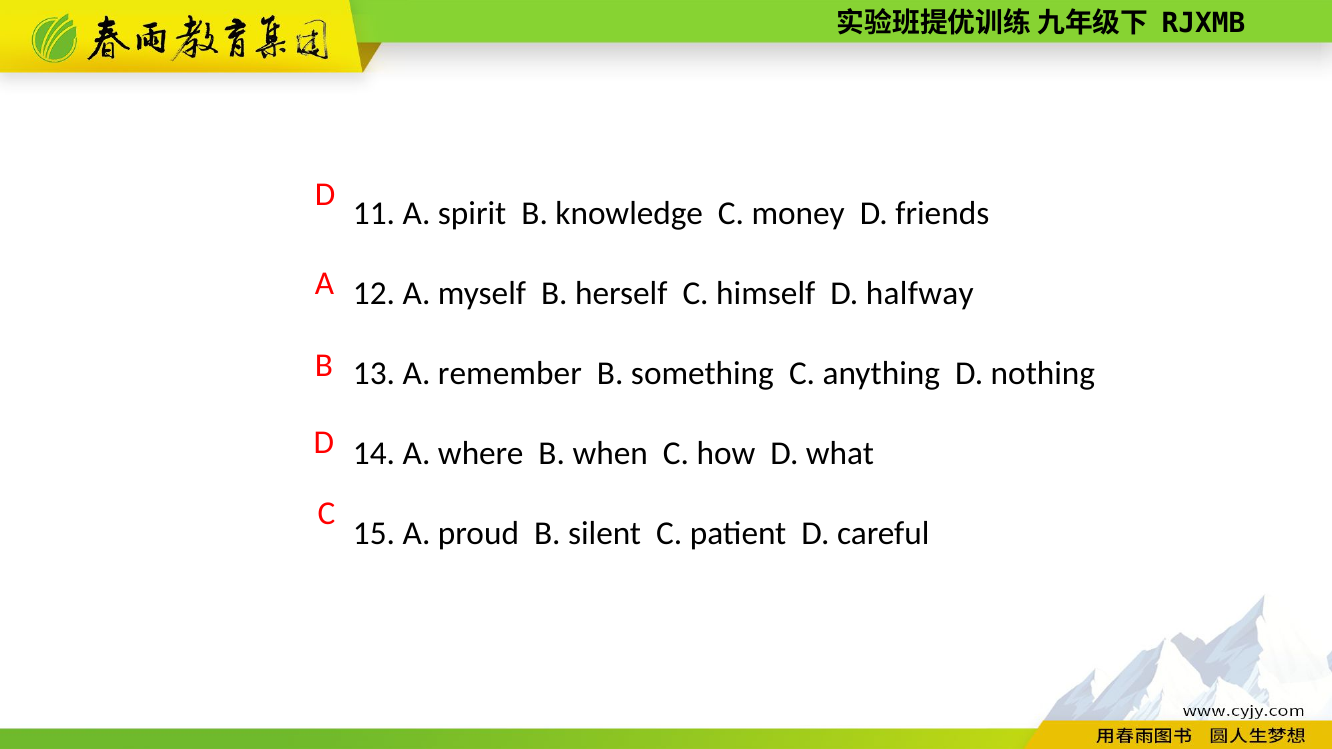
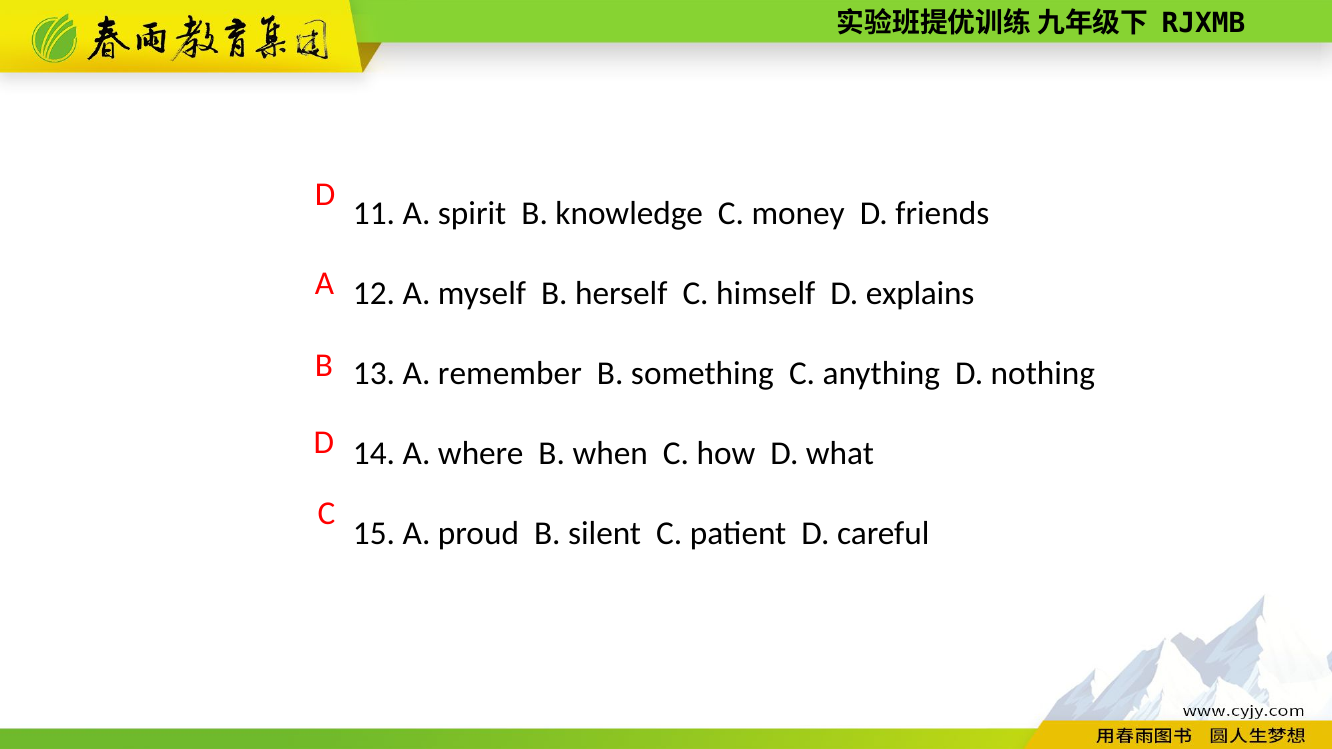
halfway: halfway -> explains
